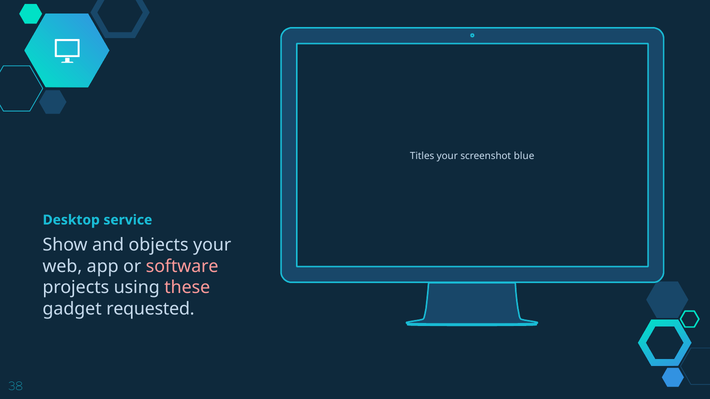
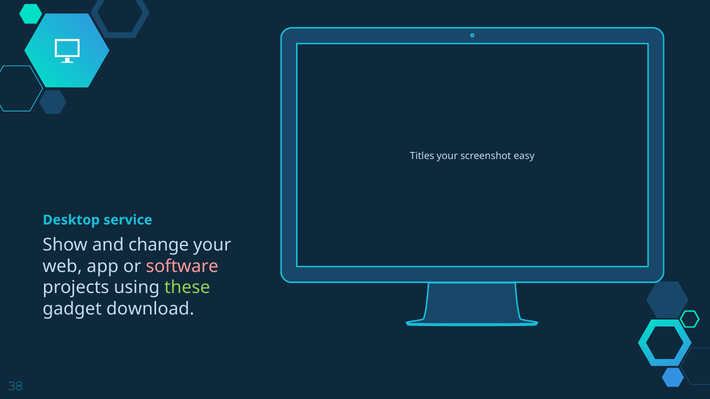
blue: blue -> easy
objects: objects -> change
these colour: pink -> light green
requested: requested -> download
